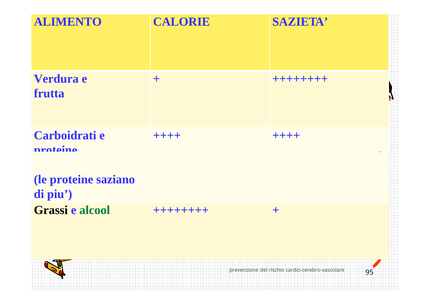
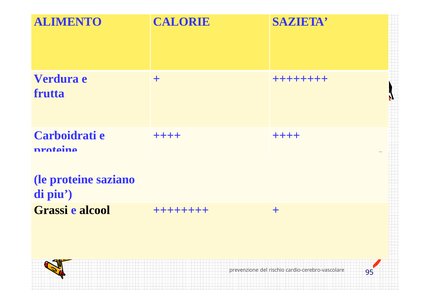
alcool colour: green -> black
